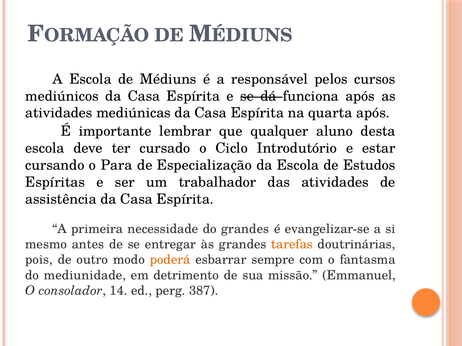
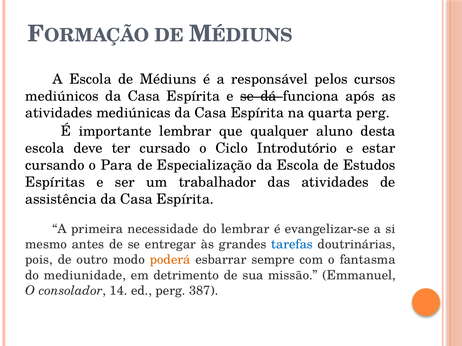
quarta após: após -> perg
do grandes: grandes -> lembrar
tarefas colour: orange -> blue
